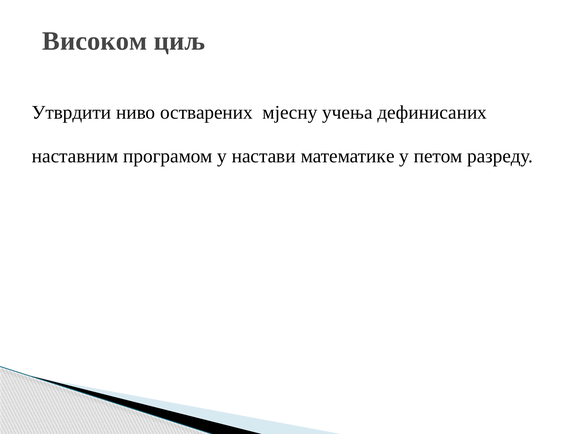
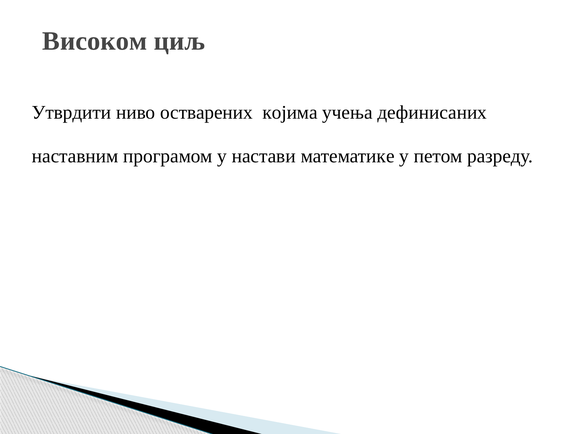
мјесну: мјесну -> којима
